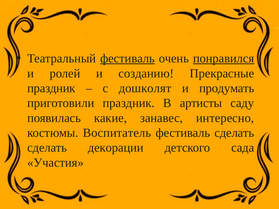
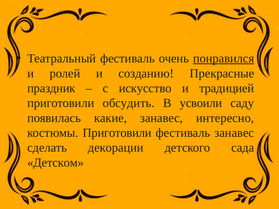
фестиваль at (127, 59) underline: present -> none
дошколят: дошколят -> искусство
продумать: продумать -> традицией
приготовили праздник: праздник -> обсудить
артисты: артисты -> усвоили
костюмы Воспитатель: Воспитатель -> Приготовили
фестиваль сделать: сделать -> занавес
Участия: Участия -> Детском
